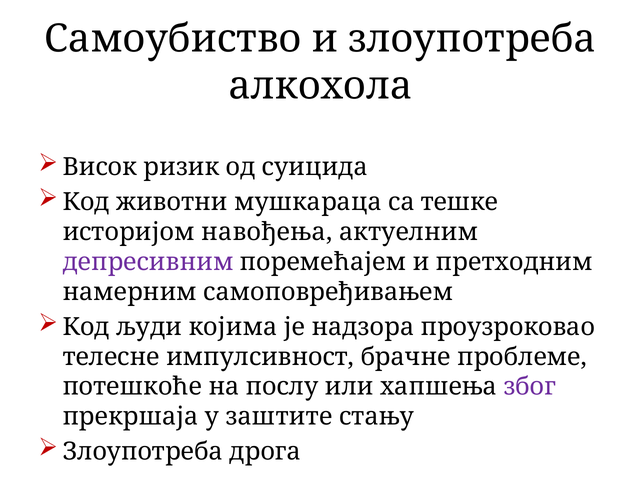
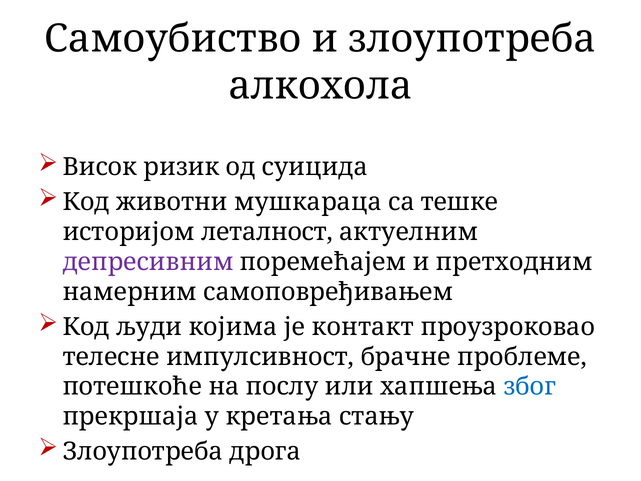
навођења: навођења -> леталност
надзора: надзора -> контакт
због colour: purple -> blue
заштите: заштите -> кретања
